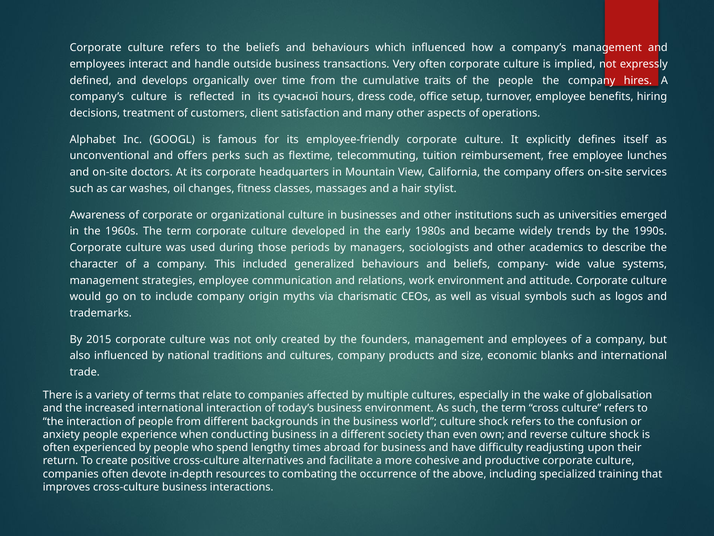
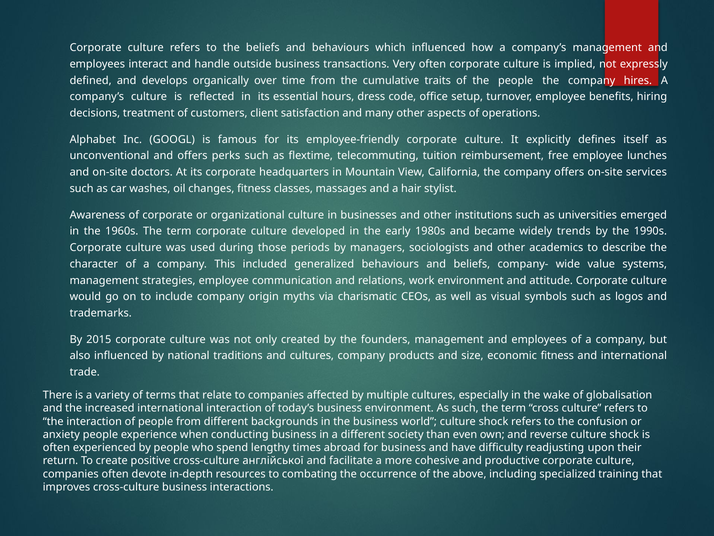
сучасної: сучасної -> essential
economic blanks: blanks -> fitness
alternatives: alternatives -> англійської
